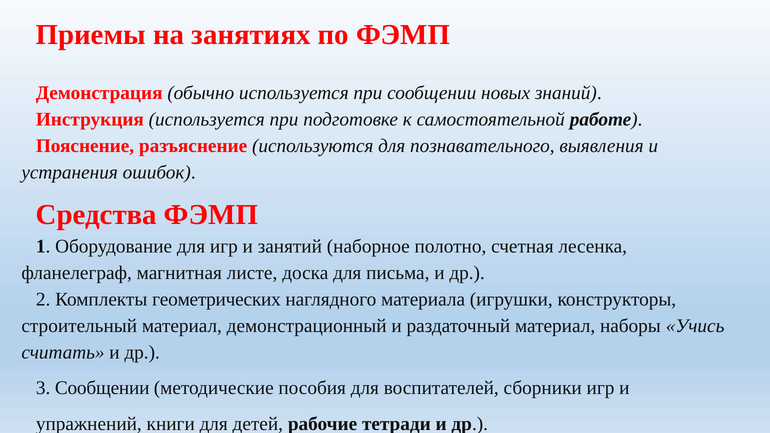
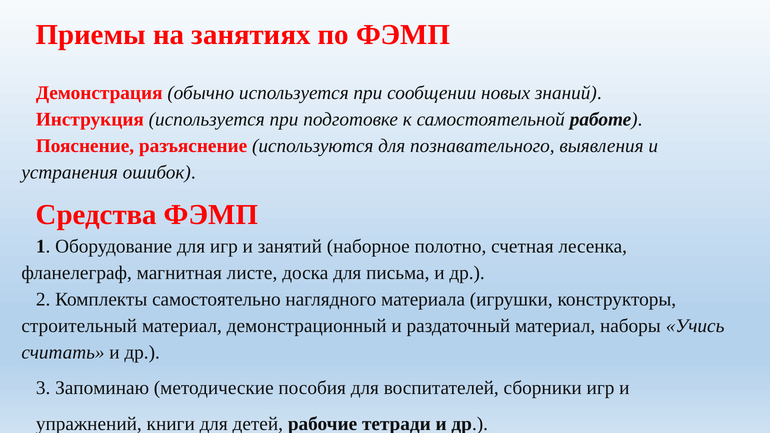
геометрических: геометрических -> самостоятельно
3 Сообщении: Сообщении -> Запоминаю
